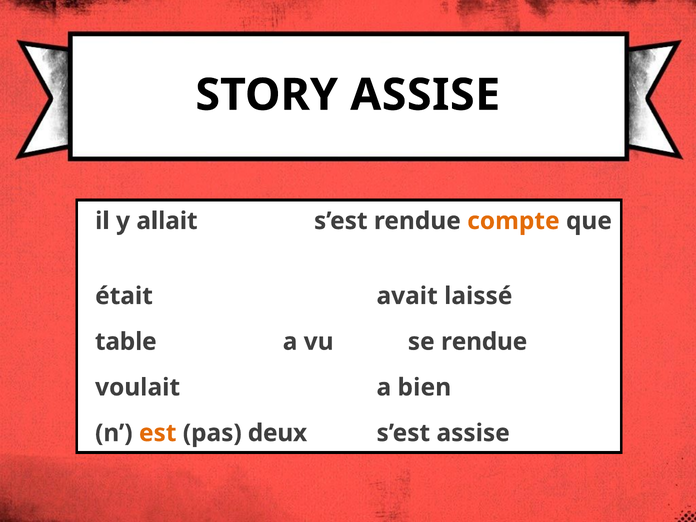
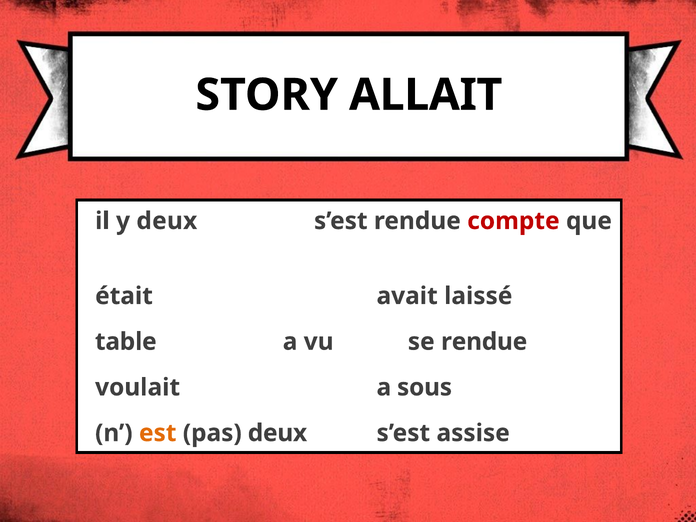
STORY ASSISE: ASSISE -> ALLAIT
y allait: allait -> deux
compte colour: orange -> red
bien: bien -> sous
